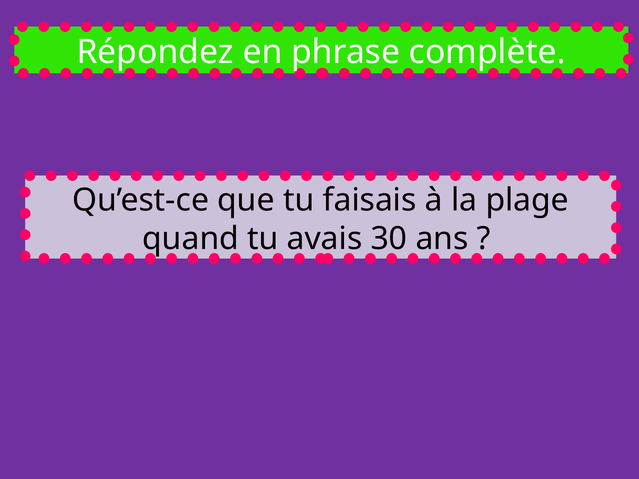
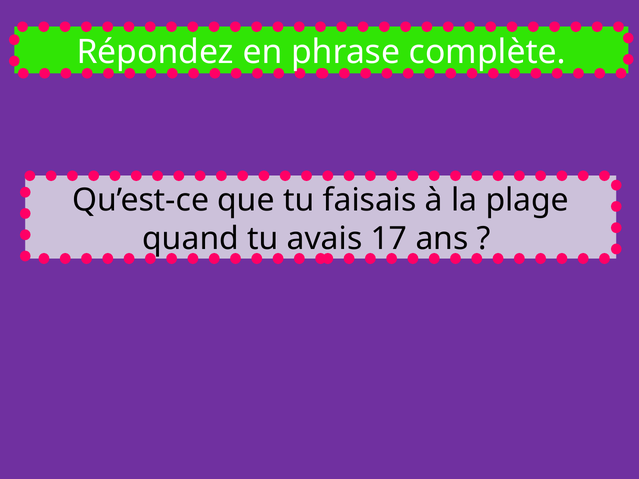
30: 30 -> 17
